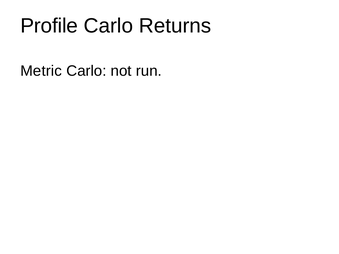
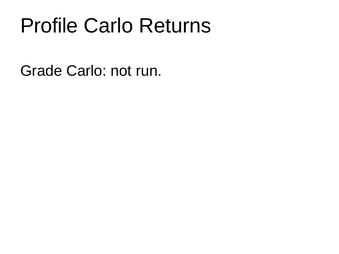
Metric: Metric -> Grade
